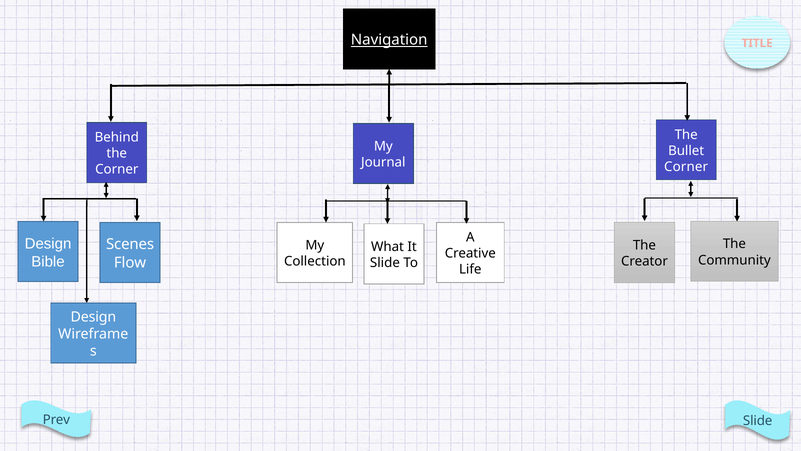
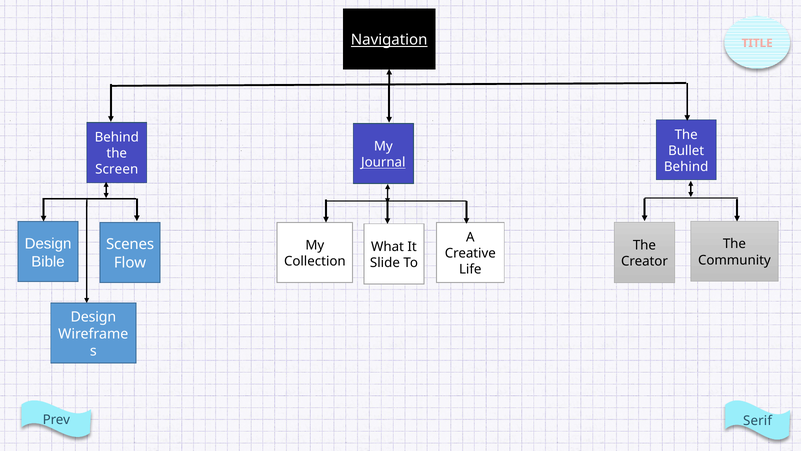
Journal underline: none -> present
Corner at (686, 167): Corner -> Behind
Corner at (117, 169): Corner -> Screen
Prev Slide: Slide -> Serif
